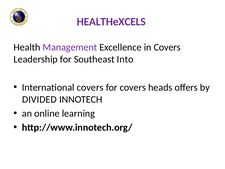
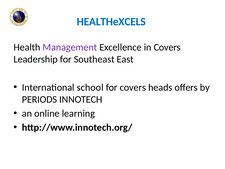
HEALTHeXCELS colour: purple -> blue
Into: Into -> East
International covers: covers -> school
DIVIDED: DIVIDED -> PERIODS
